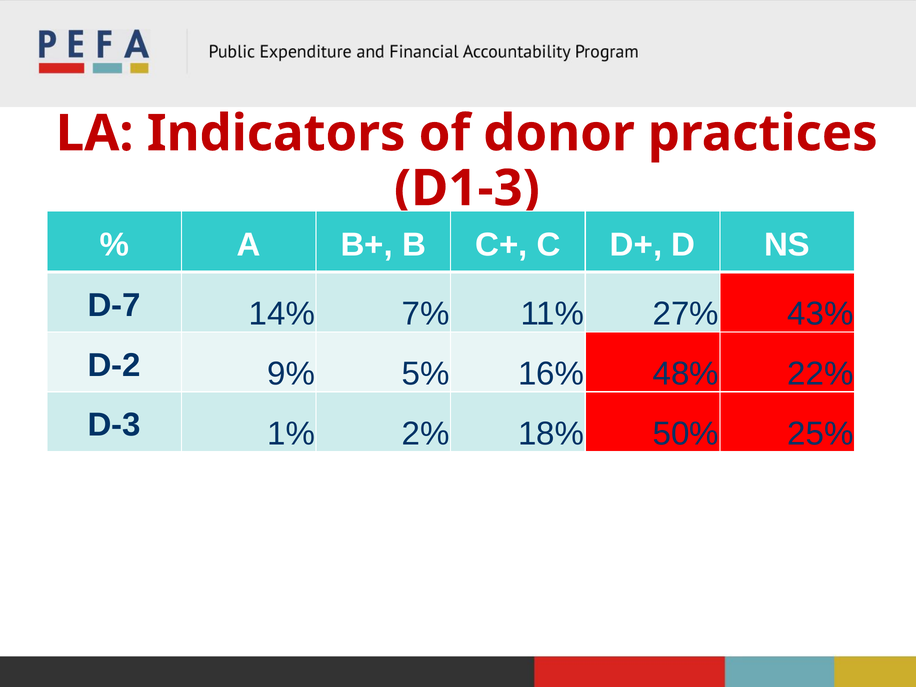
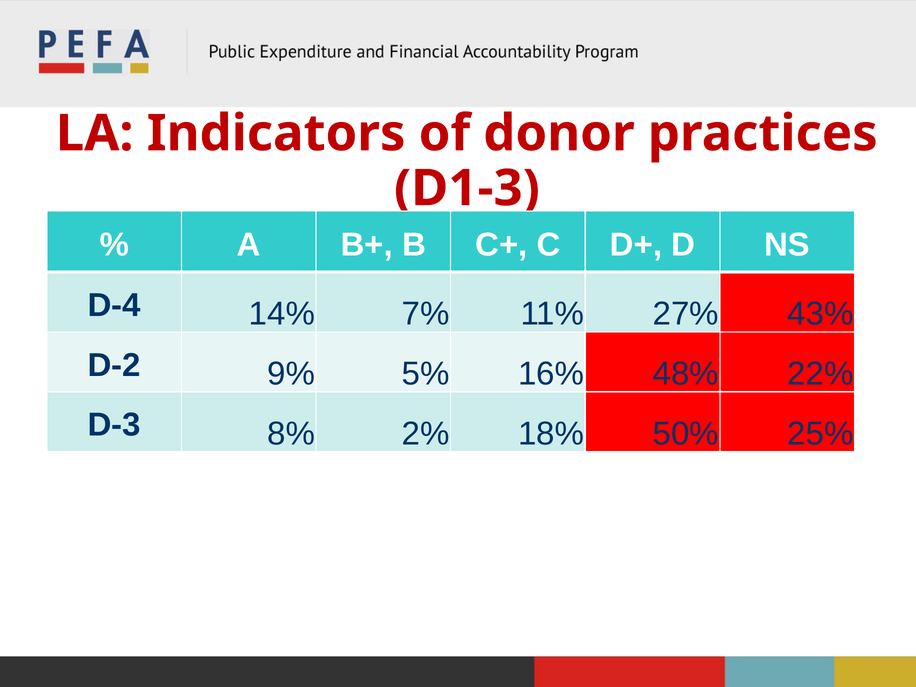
D-7: D-7 -> D-4
1%: 1% -> 8%
